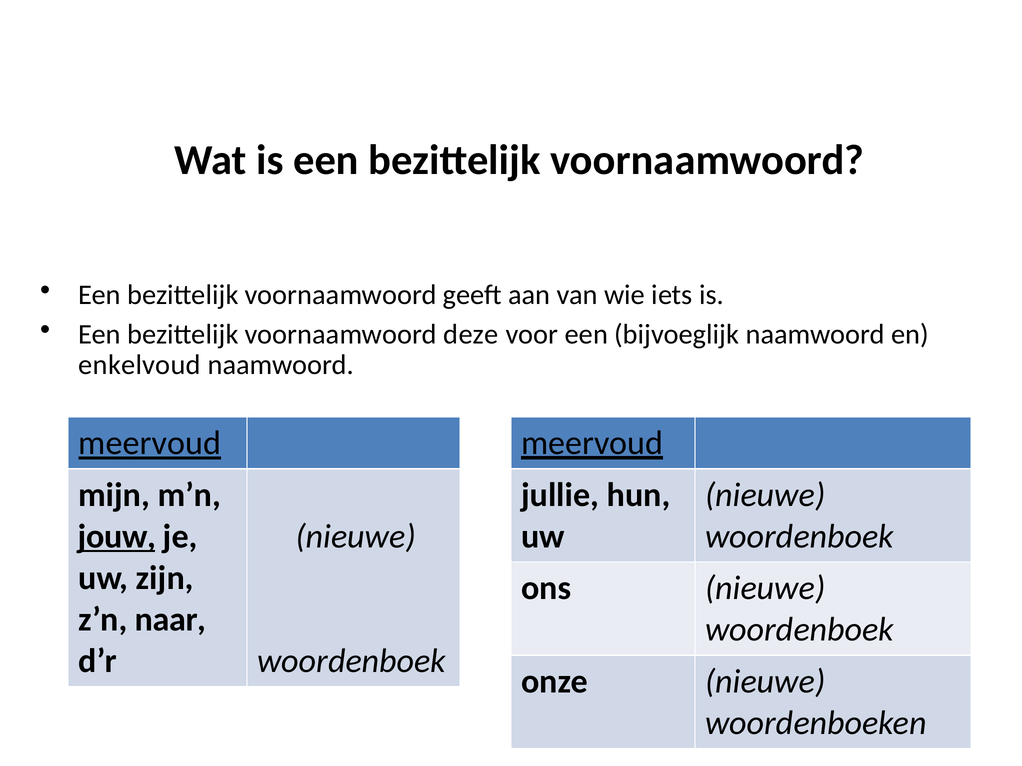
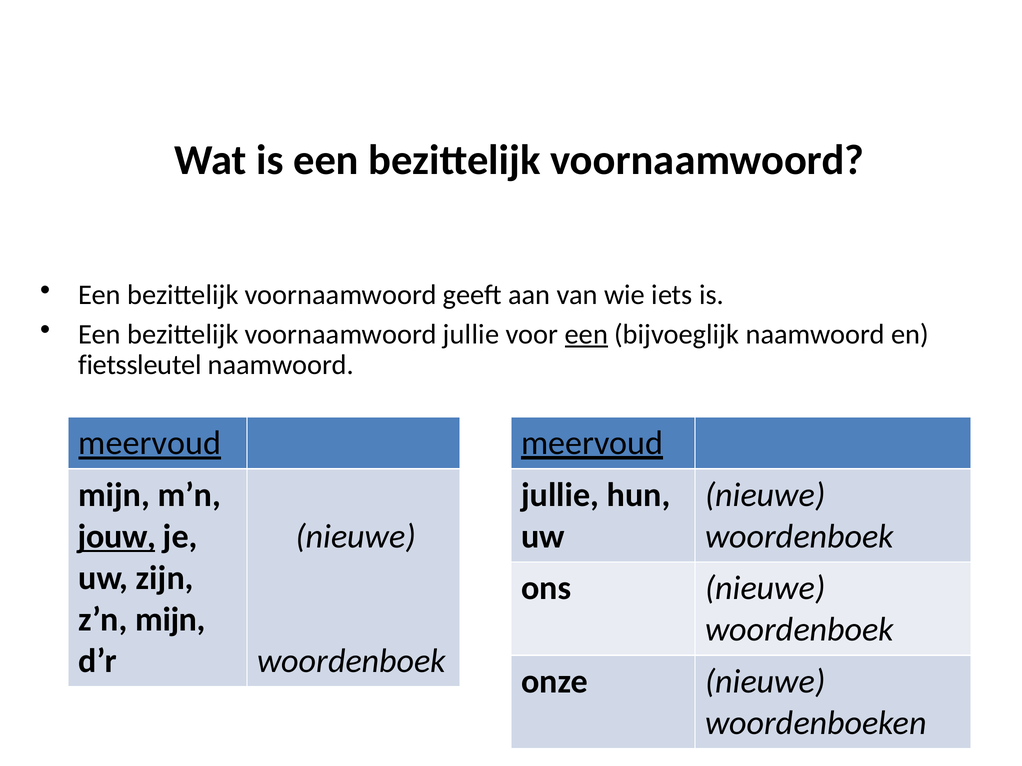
voornaamwoord deze: deze -> jullie
een at (586, 334) underline: none -> present
enkelvoud: enkelvoud -> fietssleutel
z’n naar: naar -> mijn
